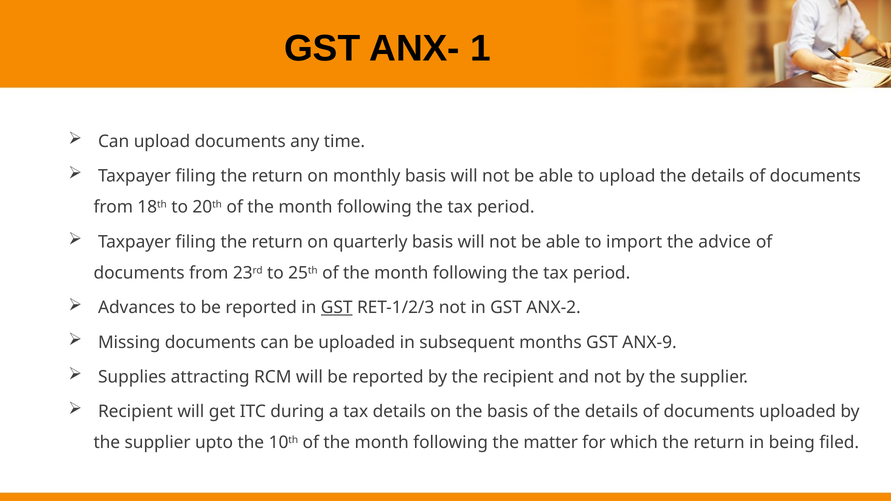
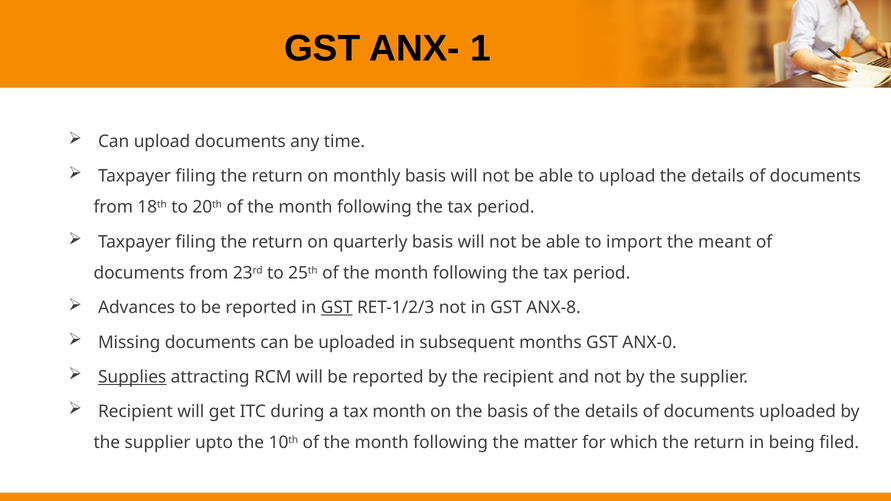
advice: advice -> meant
ANX-2: ANX-2 -> ANX-8
ANX-9: ANX-9 -> ANX-0
Supplies underline: none -> present
tax details: details -> month
